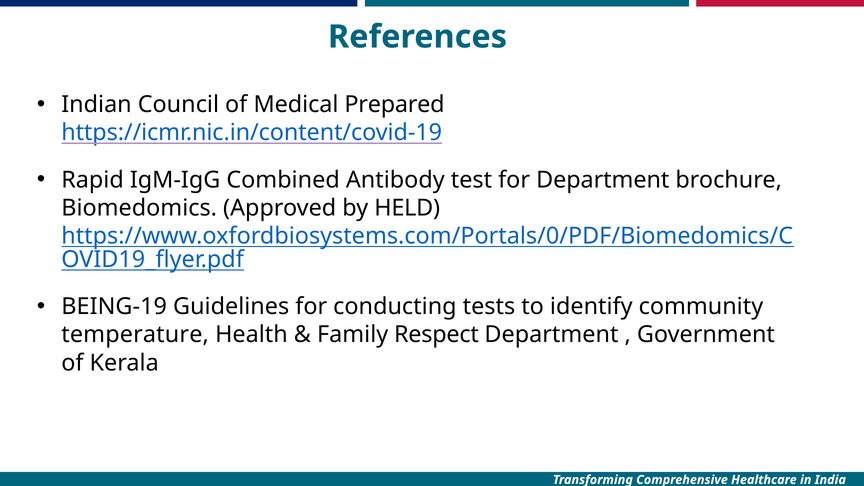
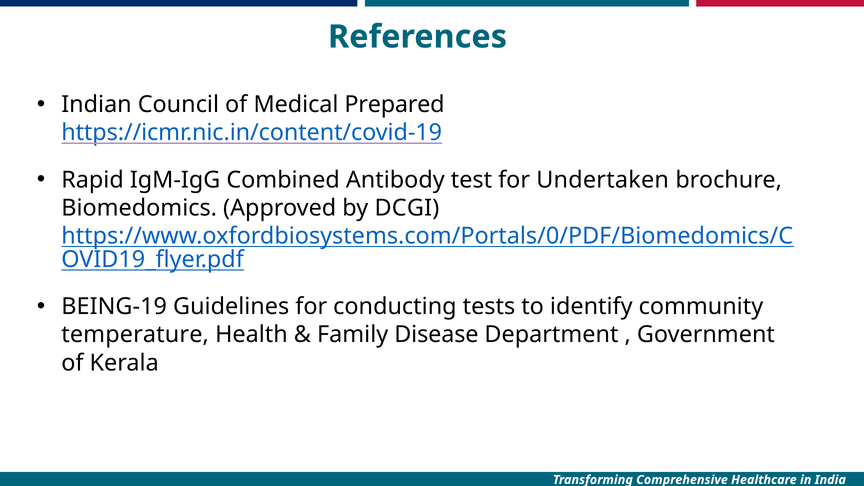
for Department: Department -> Undertaken
HELD: HELD -> DCGI
Respect: Respect -> Disease
